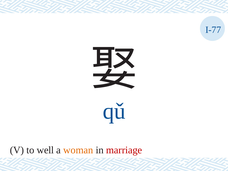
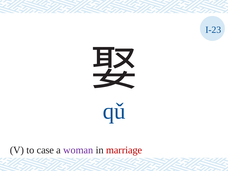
I-77: I-77 -> I-23
well: well -> case
woman colour: orange -> purple
